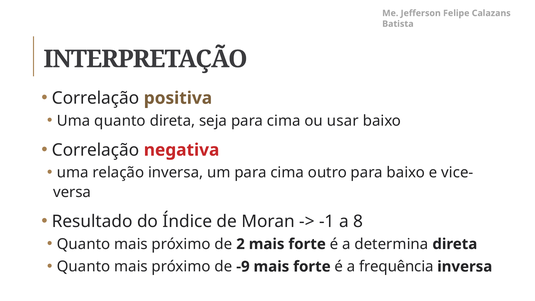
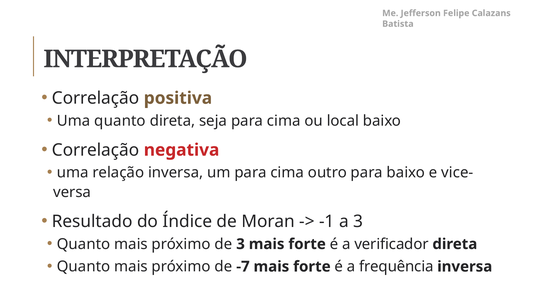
usar: usar -> local
a 8: 8 -> 3
de 2: 2 -> 3
determina: determina -> verificador
-9: -9 -> -7
